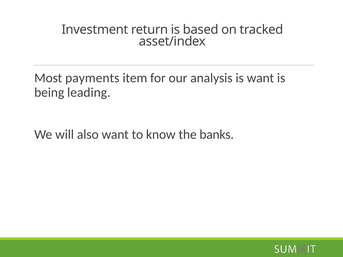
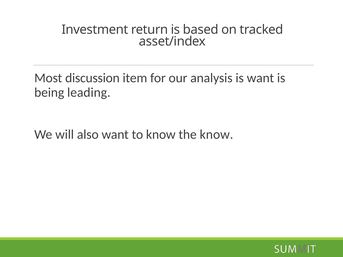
payments: payments -> discussion
the banks: banks -> know
